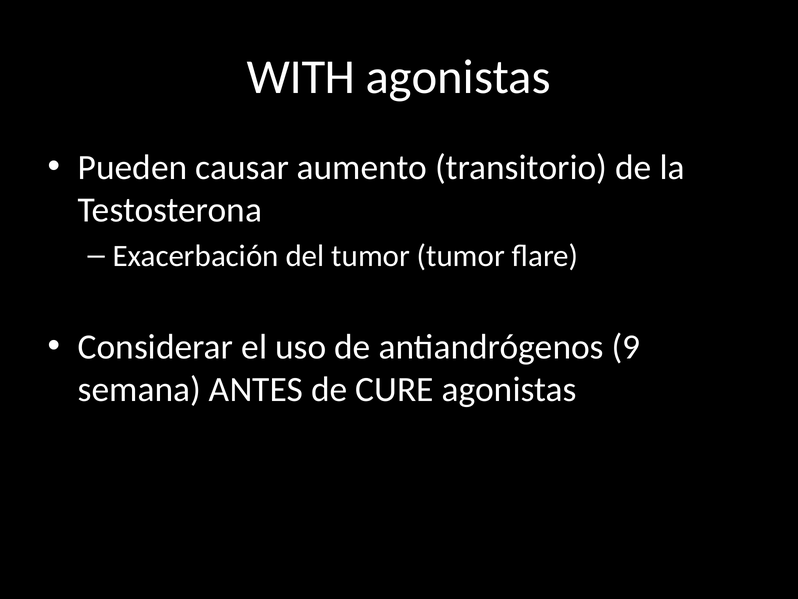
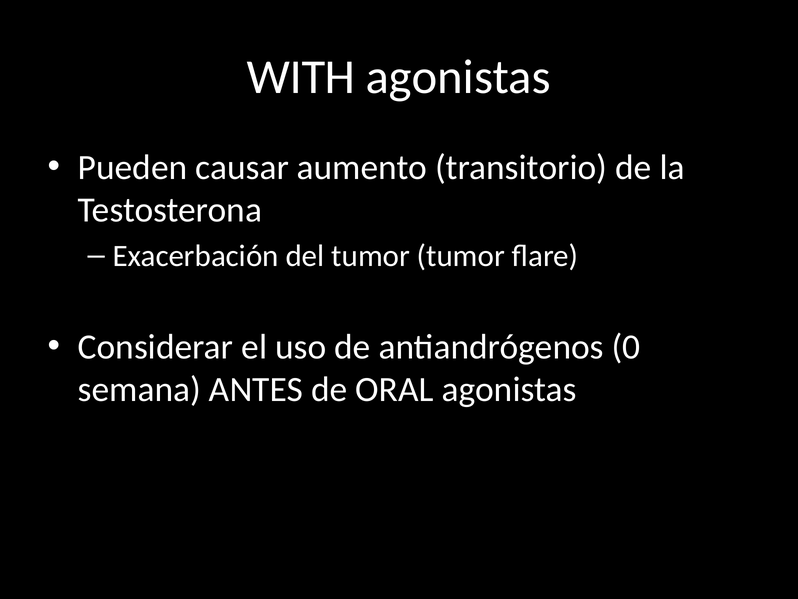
9: 9 -> 0
CURE: CURE -> ORAL
